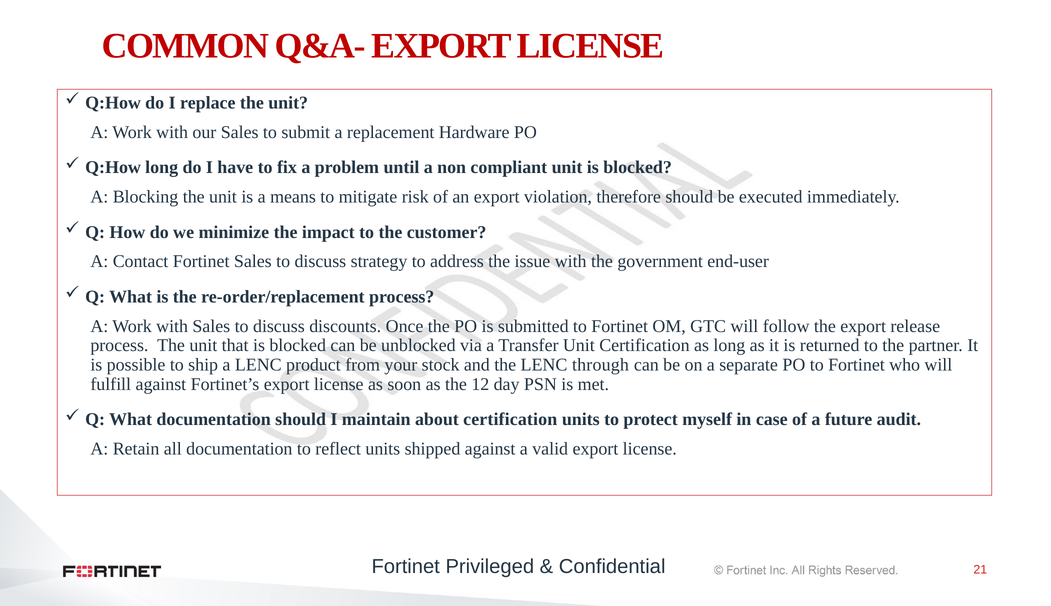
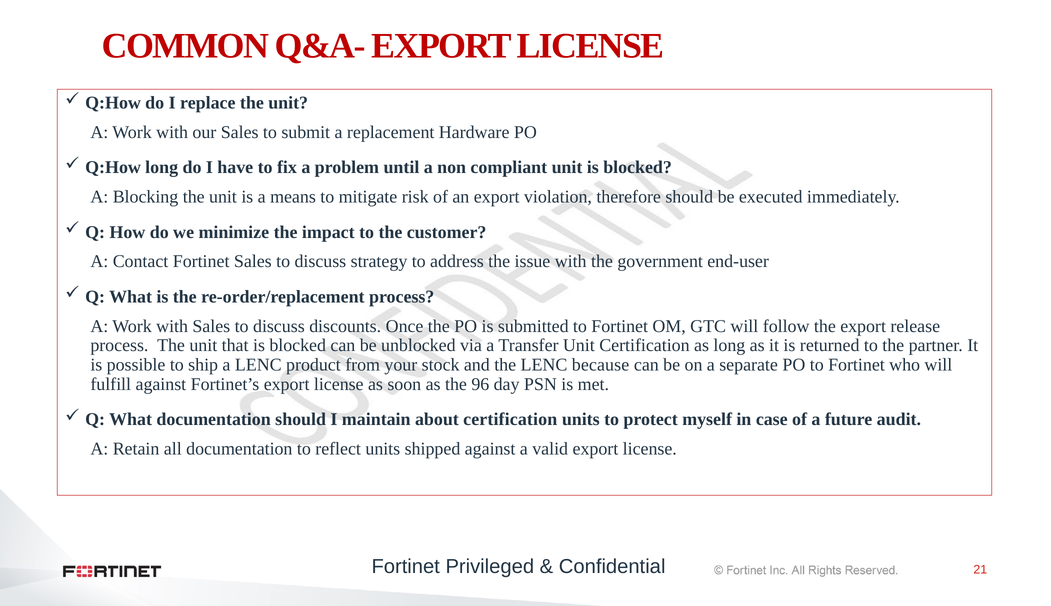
through: through -> because
12: 12 -> 96
